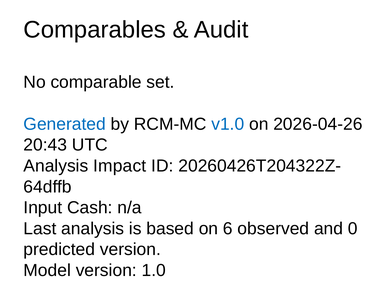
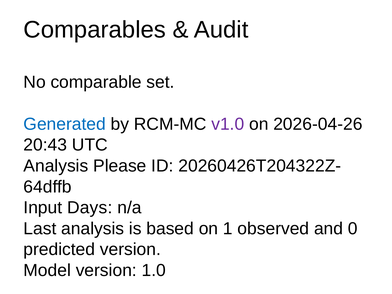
v1.0 colour: blue -> purple
Impact: Impact -> Please
Cash: Cash -> Days
6: 6 -> 1
